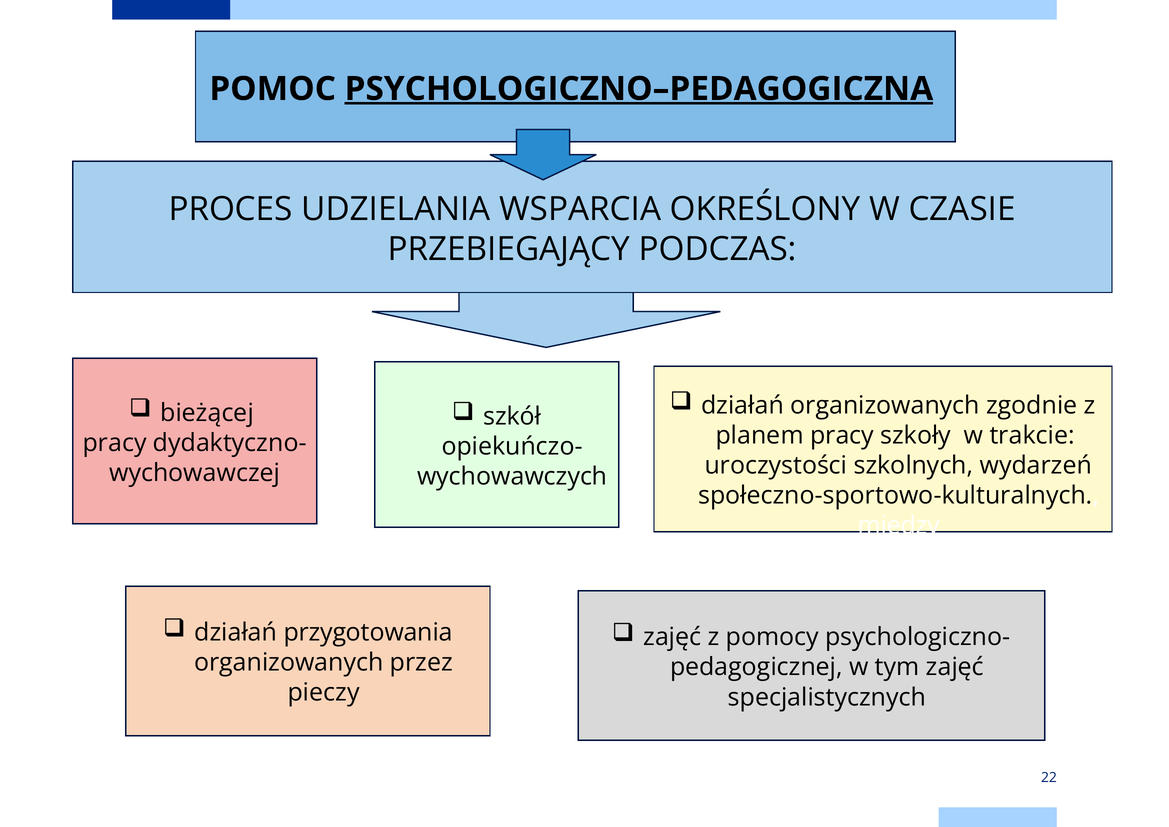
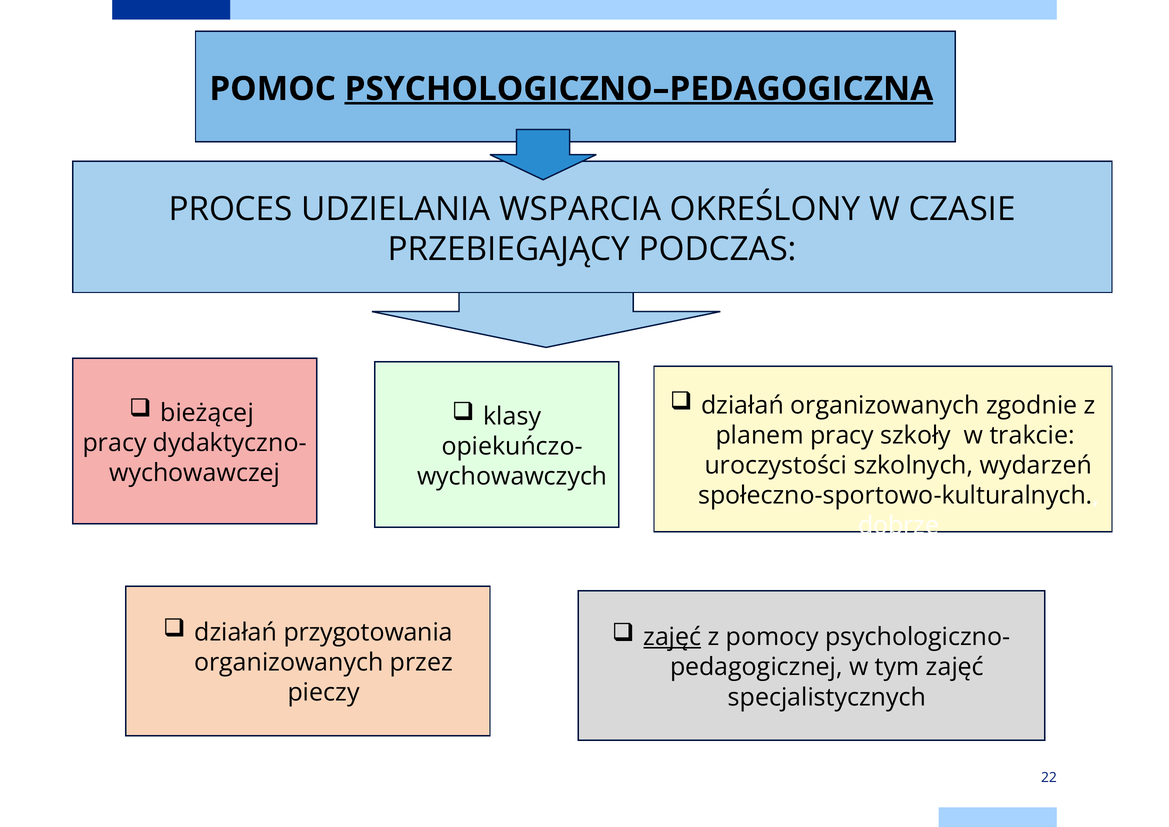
szkół: szkół -> klasy
między: między -> dobrze
zajęć at (672, 637) underline: none -> present
